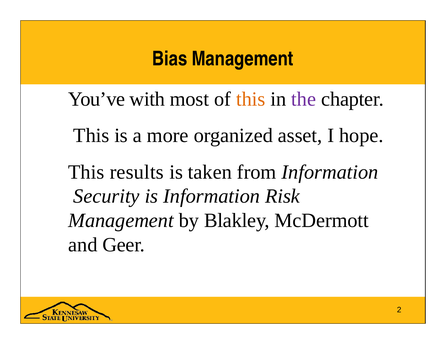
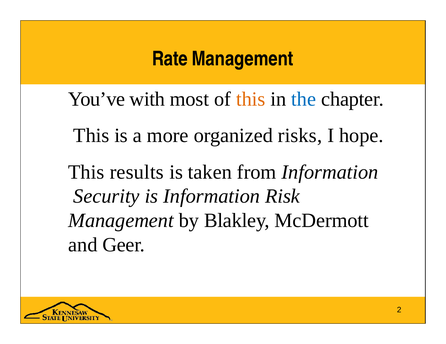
Bias: Bias -> Rate
the colour: purple -> blue
asset: asset -> risks
